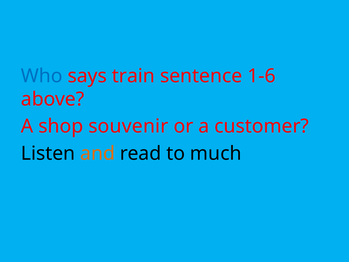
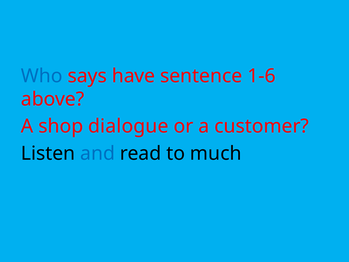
train: train -> have
souvenir: souvenir -> dialogue
and colour: orange -> blue
